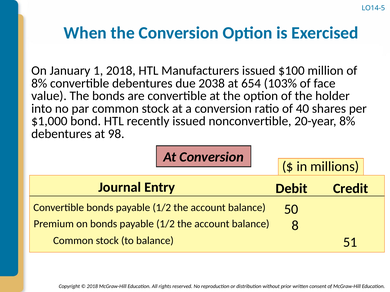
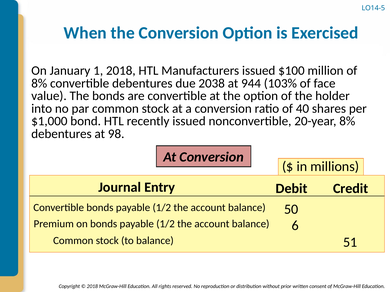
654: 654 -> 944
8: 8 -> 6
